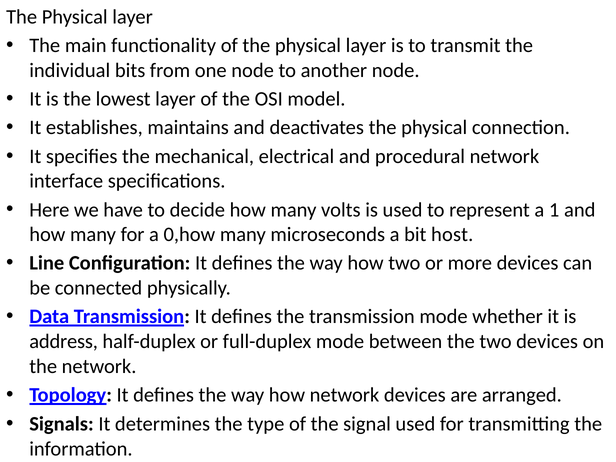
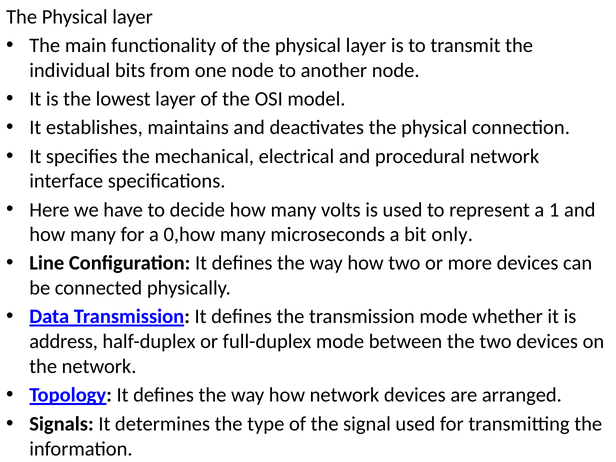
host: host -> only
